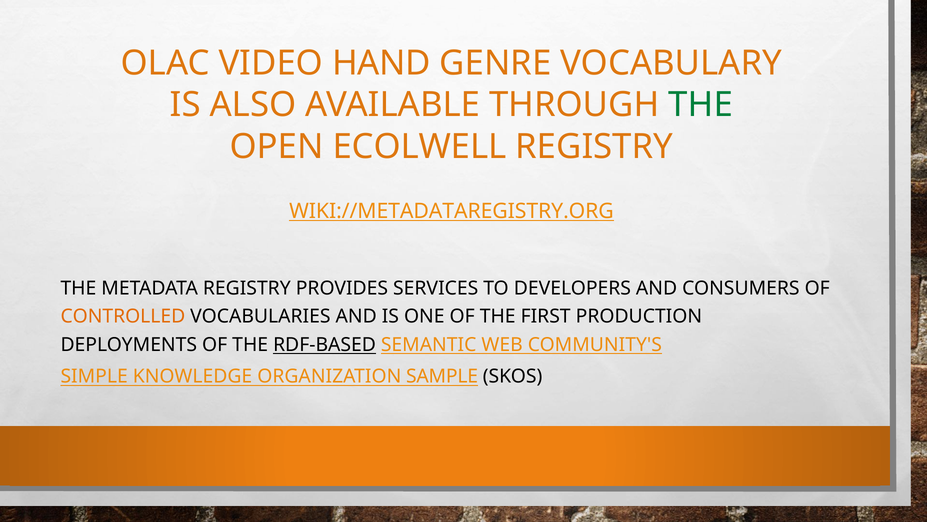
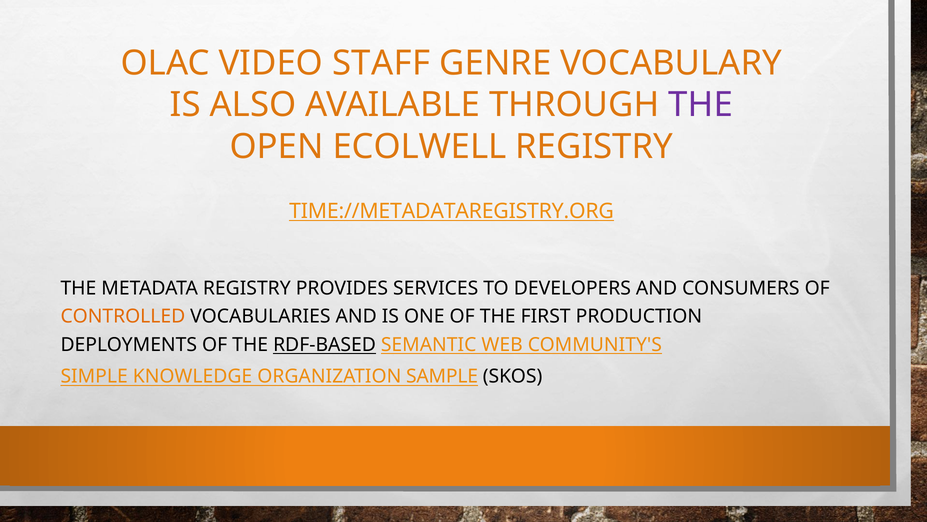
HAND: HAND -> STAFF
THE at (701, 105) colour: green -> purple
WIKI://METADATAREGISTRY.ORG: WIKI://METADATAREGISTRY.ORG -> TIME://METADATAREGISTRY.ORG
